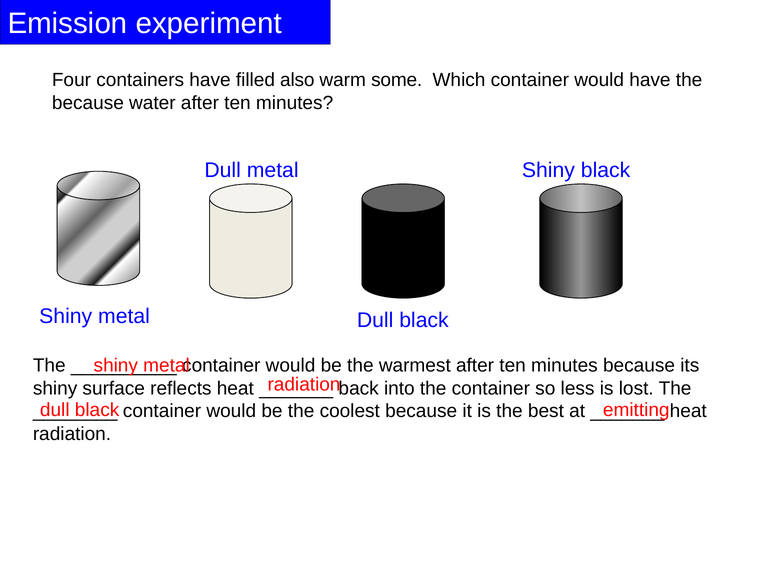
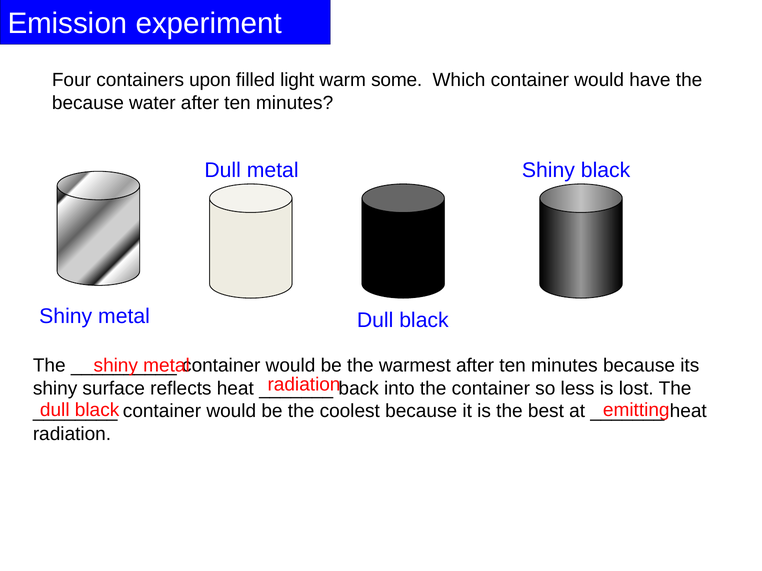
containers have: have -> upon
also: also -> light
